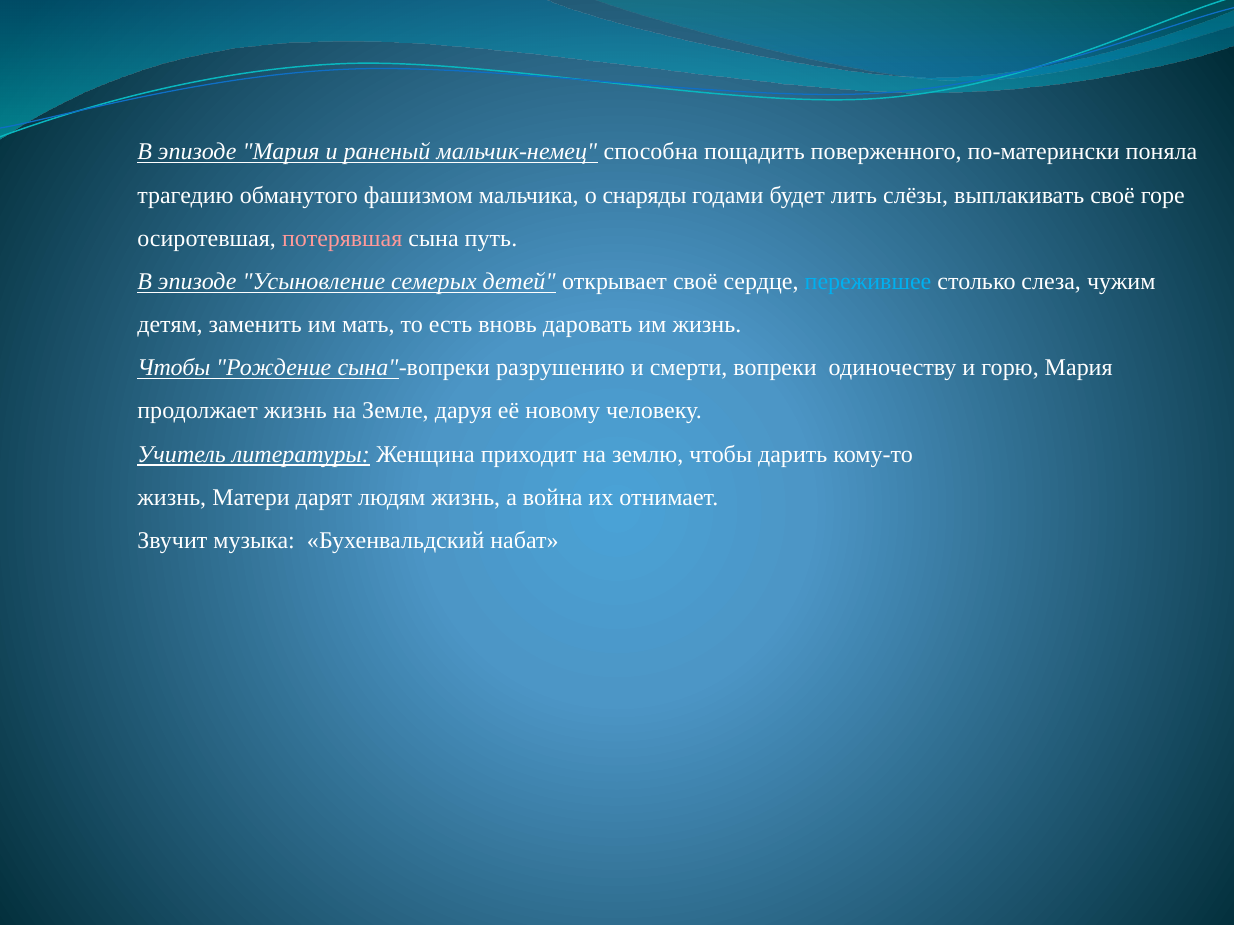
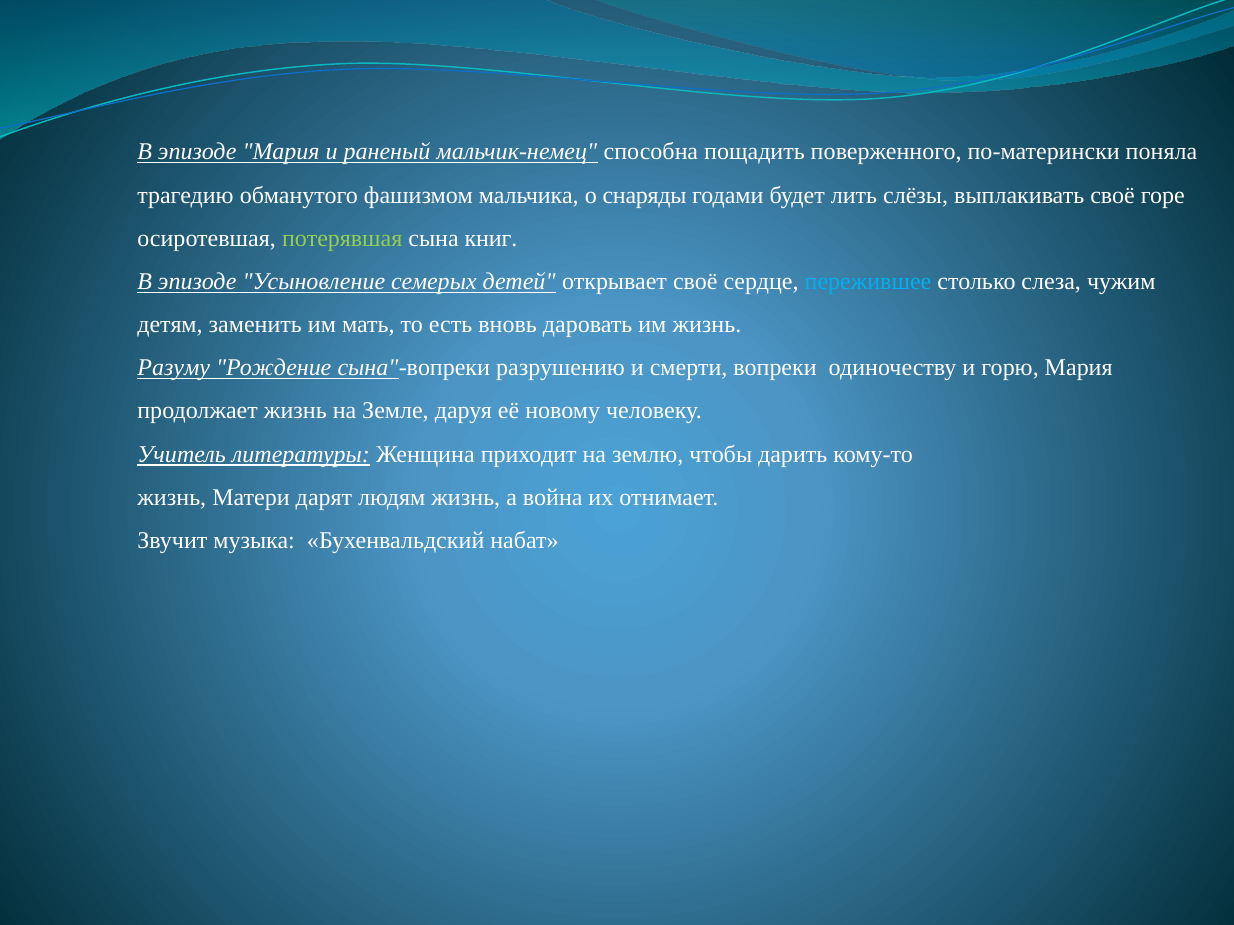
потерявшая colour: pink -> light green
путь: путь -> книг
Чтобы at (174, 368): Чтобы -> Разуму
